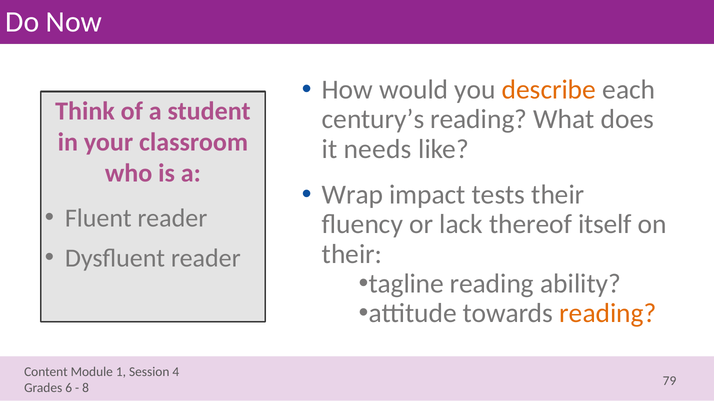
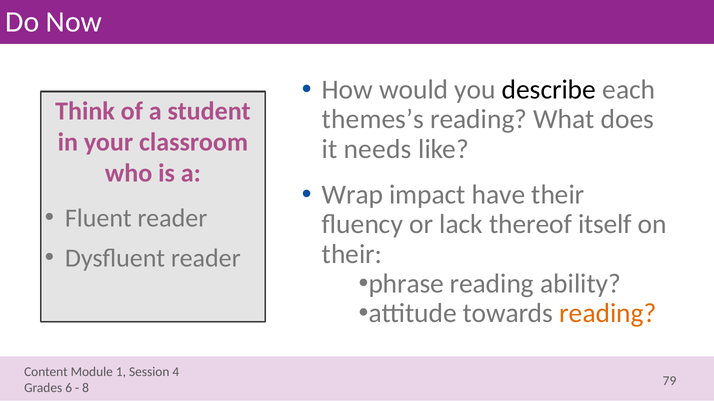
describe colour: orange -> black
century’s: century’s -> themes’s
tests: tests -> have
tagline: tagline -> phrase
